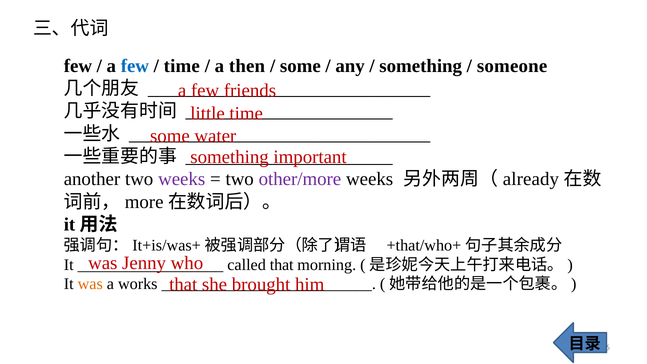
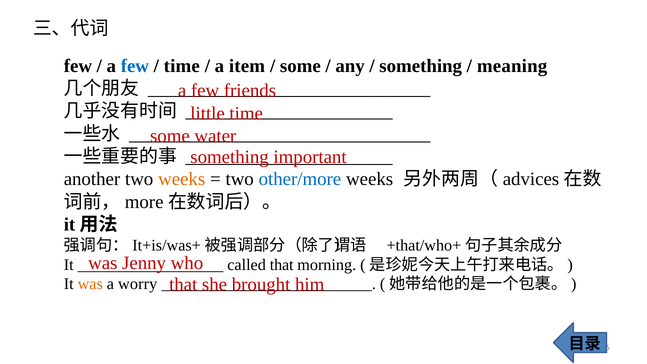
then: then -> item
someone: someone -> meaning
weeks at (182, 179) colour: purple -> orange
other/more colour: purple -> blue
already: already -> advices
works: works -> worry
